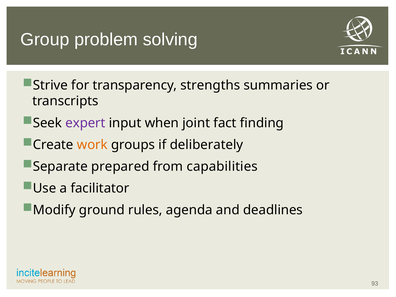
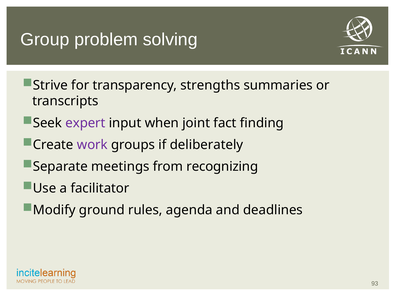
work colour: orange -> purple
prepared: prepared -> meetings
capabilities: capabilities -> recognizing
